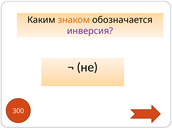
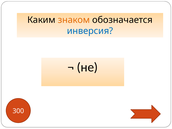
инверсия colour: purple -> blue
